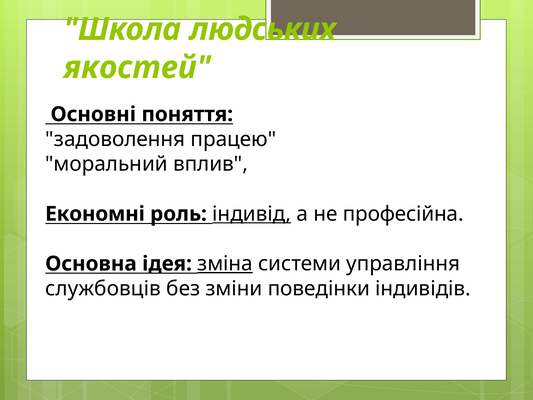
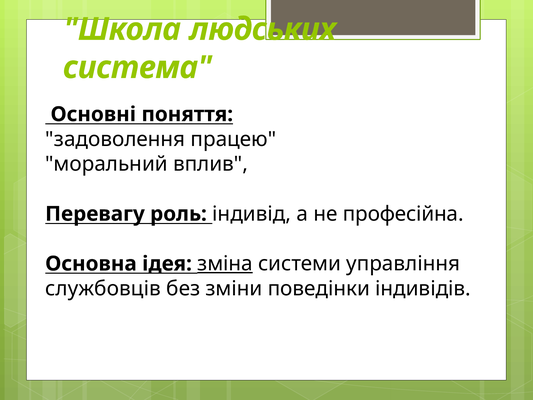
якостей: якостей -> система
Економні: Економні -> Перевагу
індивід underline: present -> none
